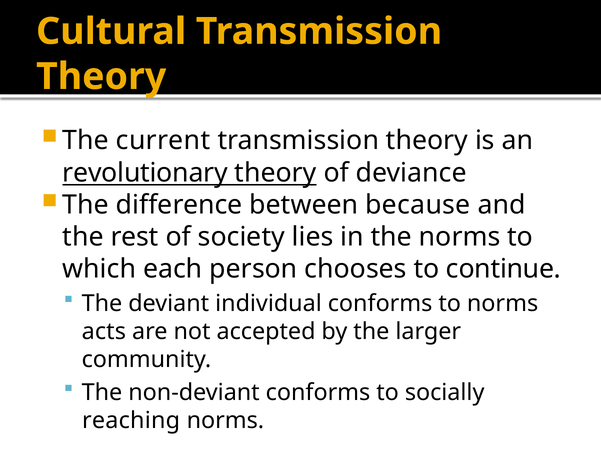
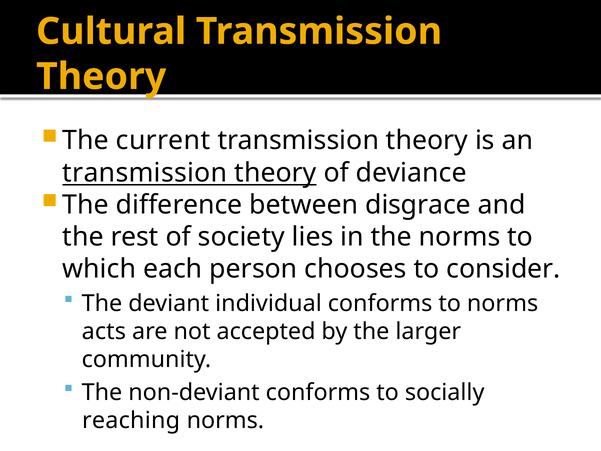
revolutionary at (145, 173): revolutionary -> transmission
because: because -> disgrace
continue: continue -> consider
